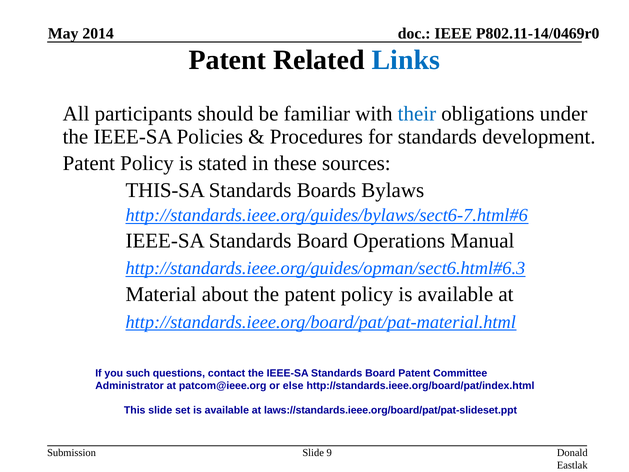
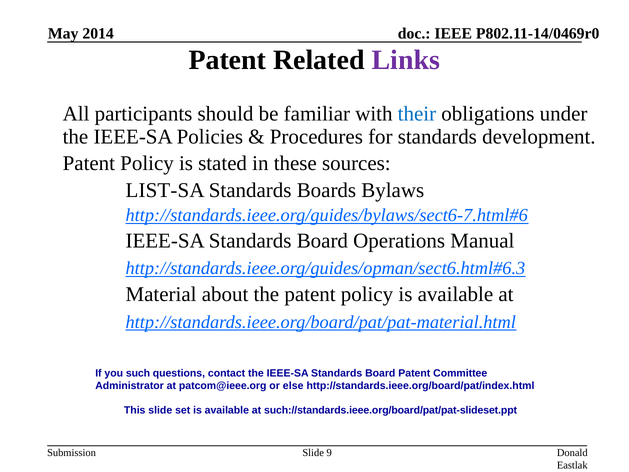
Links colour: blue -> purple
THIS-SA: THIS-SA -> LIST-SA
laws://standards.ieee.org/board/pat/pat-slideset.ppt: laws://standards.ieee.org/board/pat/pat-slideset.ppt -> such://standards.ieee.org/board/pat/pat-slideset.ppt
